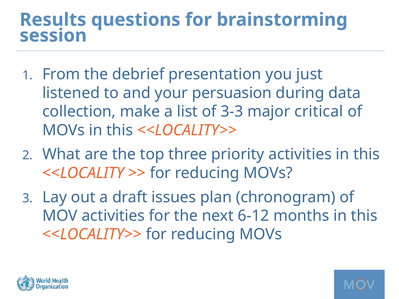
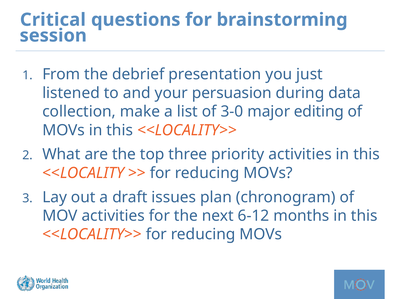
Results: Results -> Critical
3-3: 3-3 -> 3-0
critical: critical -> editing
